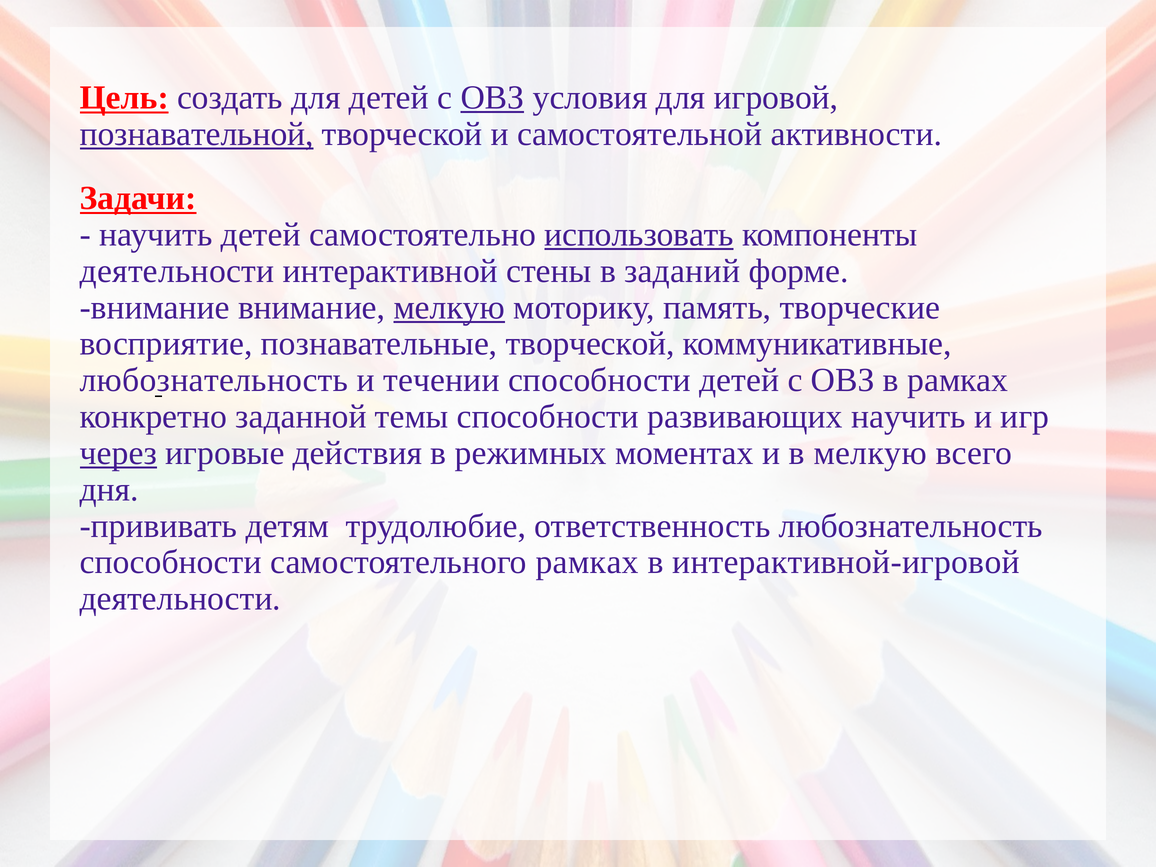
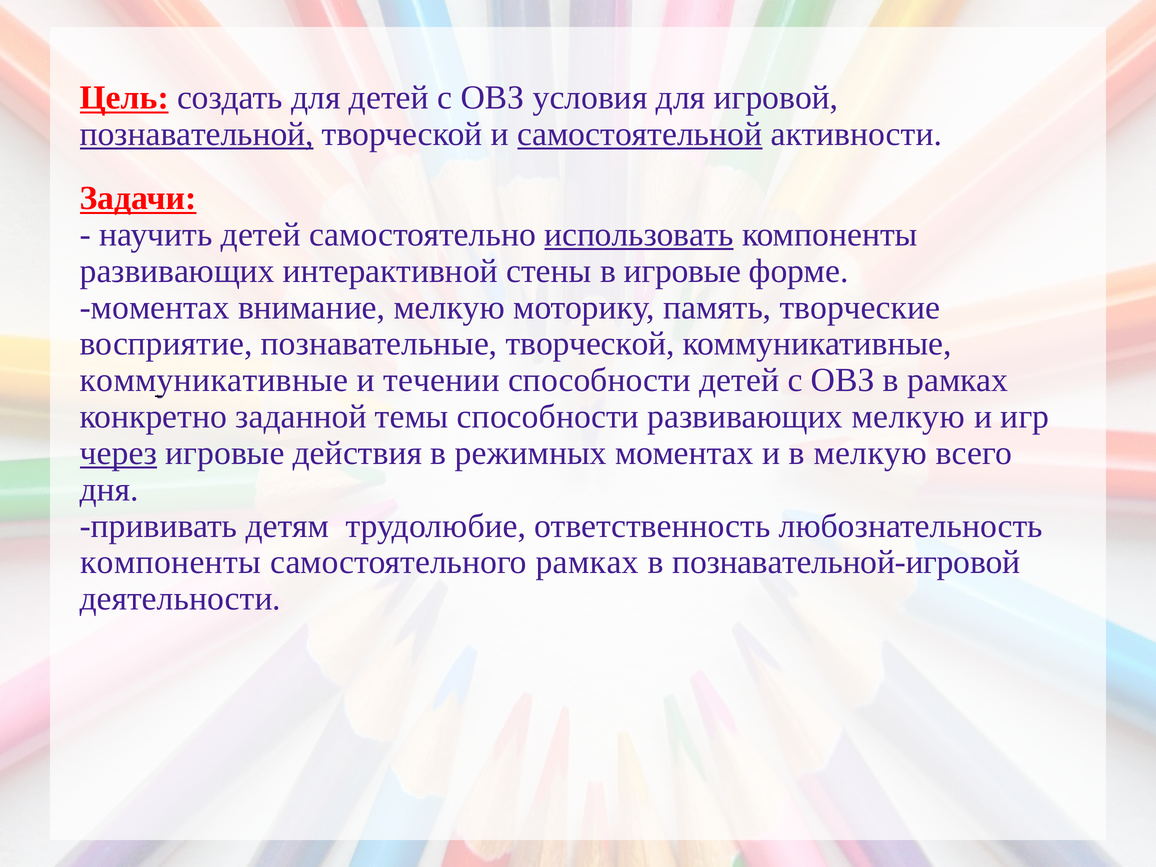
ОВЗ at (492, 98) underline: present -> none
самостоятельной underline: none -> present
деятельности at (177, 271): деятельности -> развивающих
в заданий: заданий -> игровые
внимание at (155, 307): внимание -> моментах
мелкую at (449, 307) underline: present -> none
любознательность at (214, 380): любознательность -> коммуникативные
развивающих научить: научить -> мелкую
способности at (171, 562): способности -> компоненты
интерактивной-игровой: интерактивной-игровой -> познавательной-игровой
